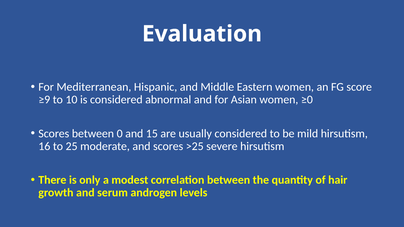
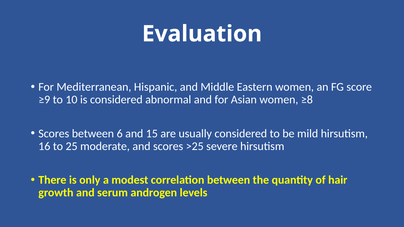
≥0: ≥0 -> ≥8
0: 0 -> 6
